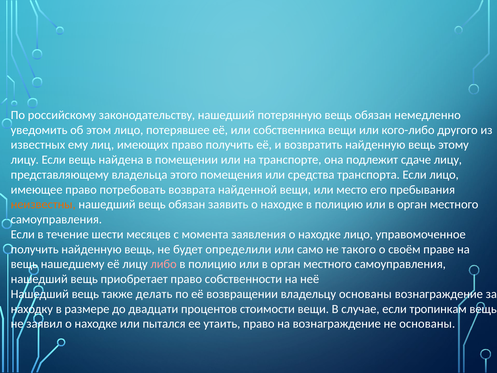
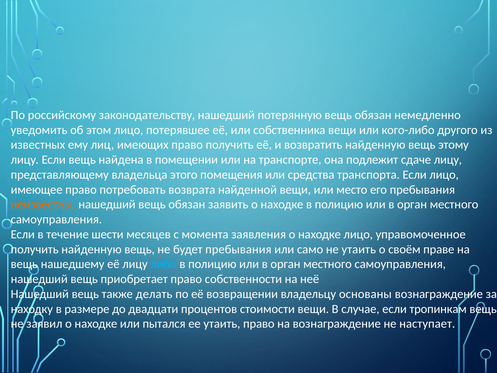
будет определили: определили -> пребывания
не такого: такого -> утаить
либо colour: pink -> light blue
не основаны: основаны -> наступает
